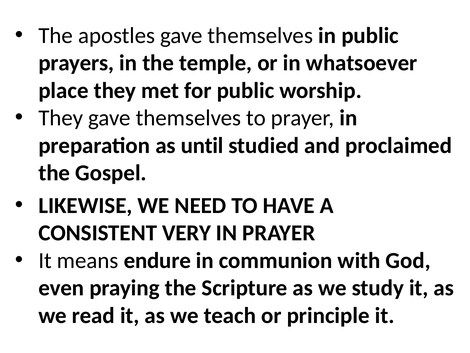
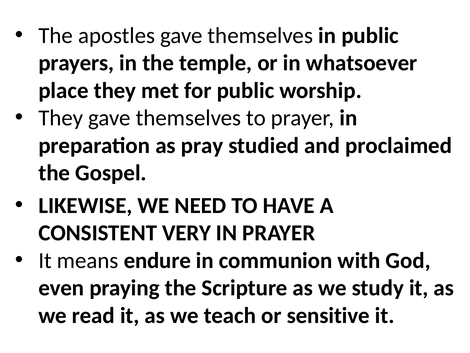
until: until -> pray
principle: principle -> sensitive
